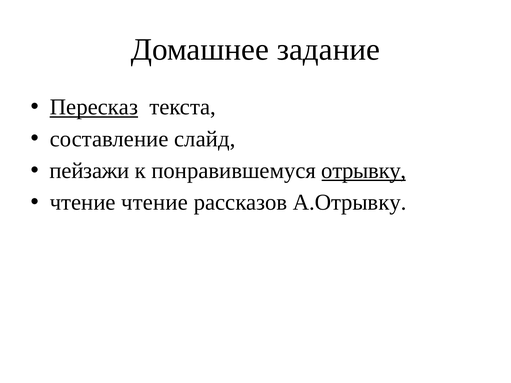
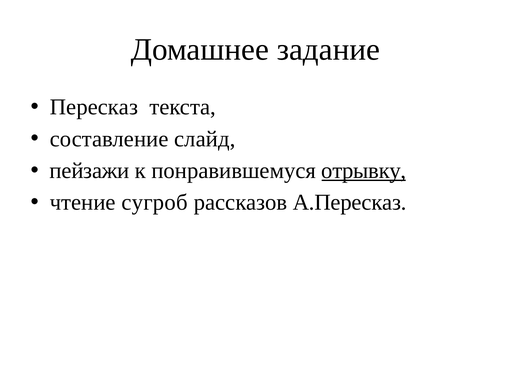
Пересказ underline: present -> none
чтение чтение: чтение -> сугроб
А.Отрывку: А.Отрывку -> А.Пересказ
